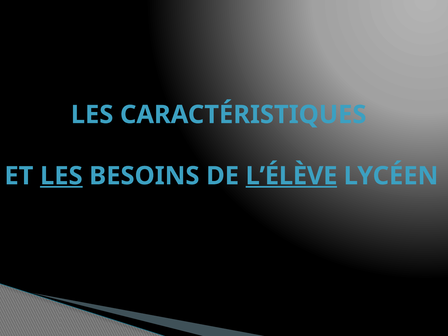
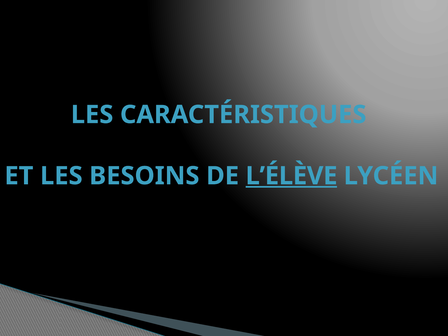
LES at (61, 176) underline: present -> none
